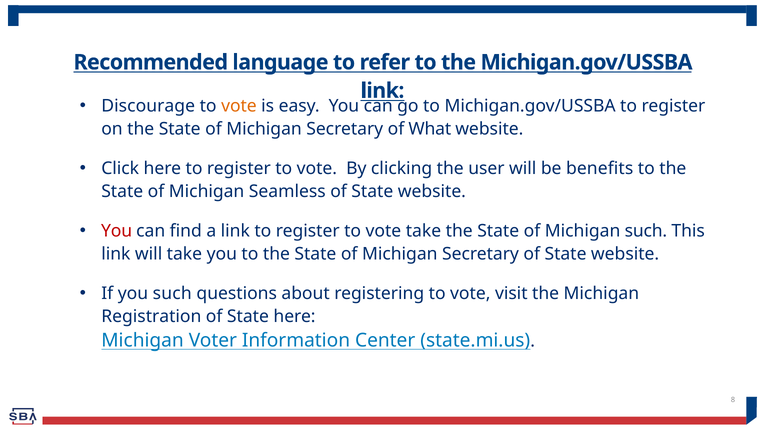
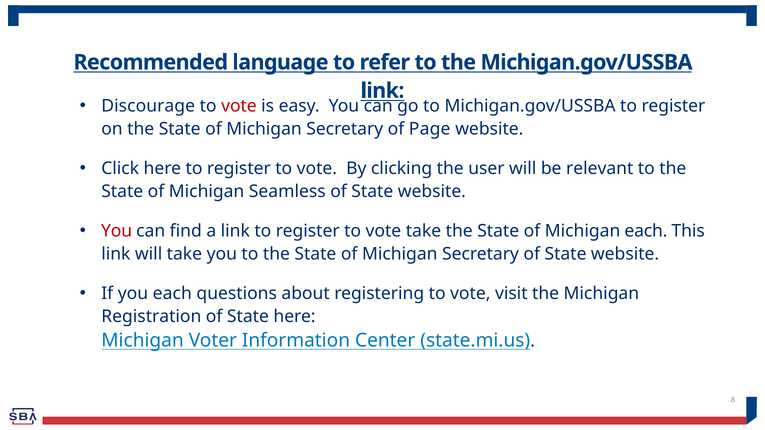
vote at (239, 106) colour: orange -> red
What: What -> Page
benefits: benefits -> relevant
Michigan such: such -> each
you such: such -> each
